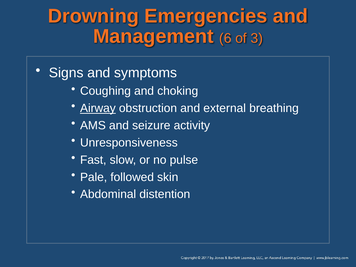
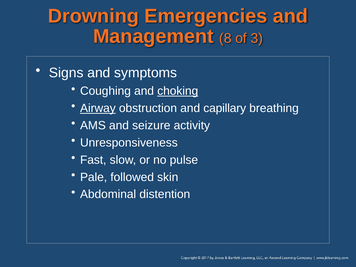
6: 6 -> 8
choking underline: none -> present
external: external -> capillary
